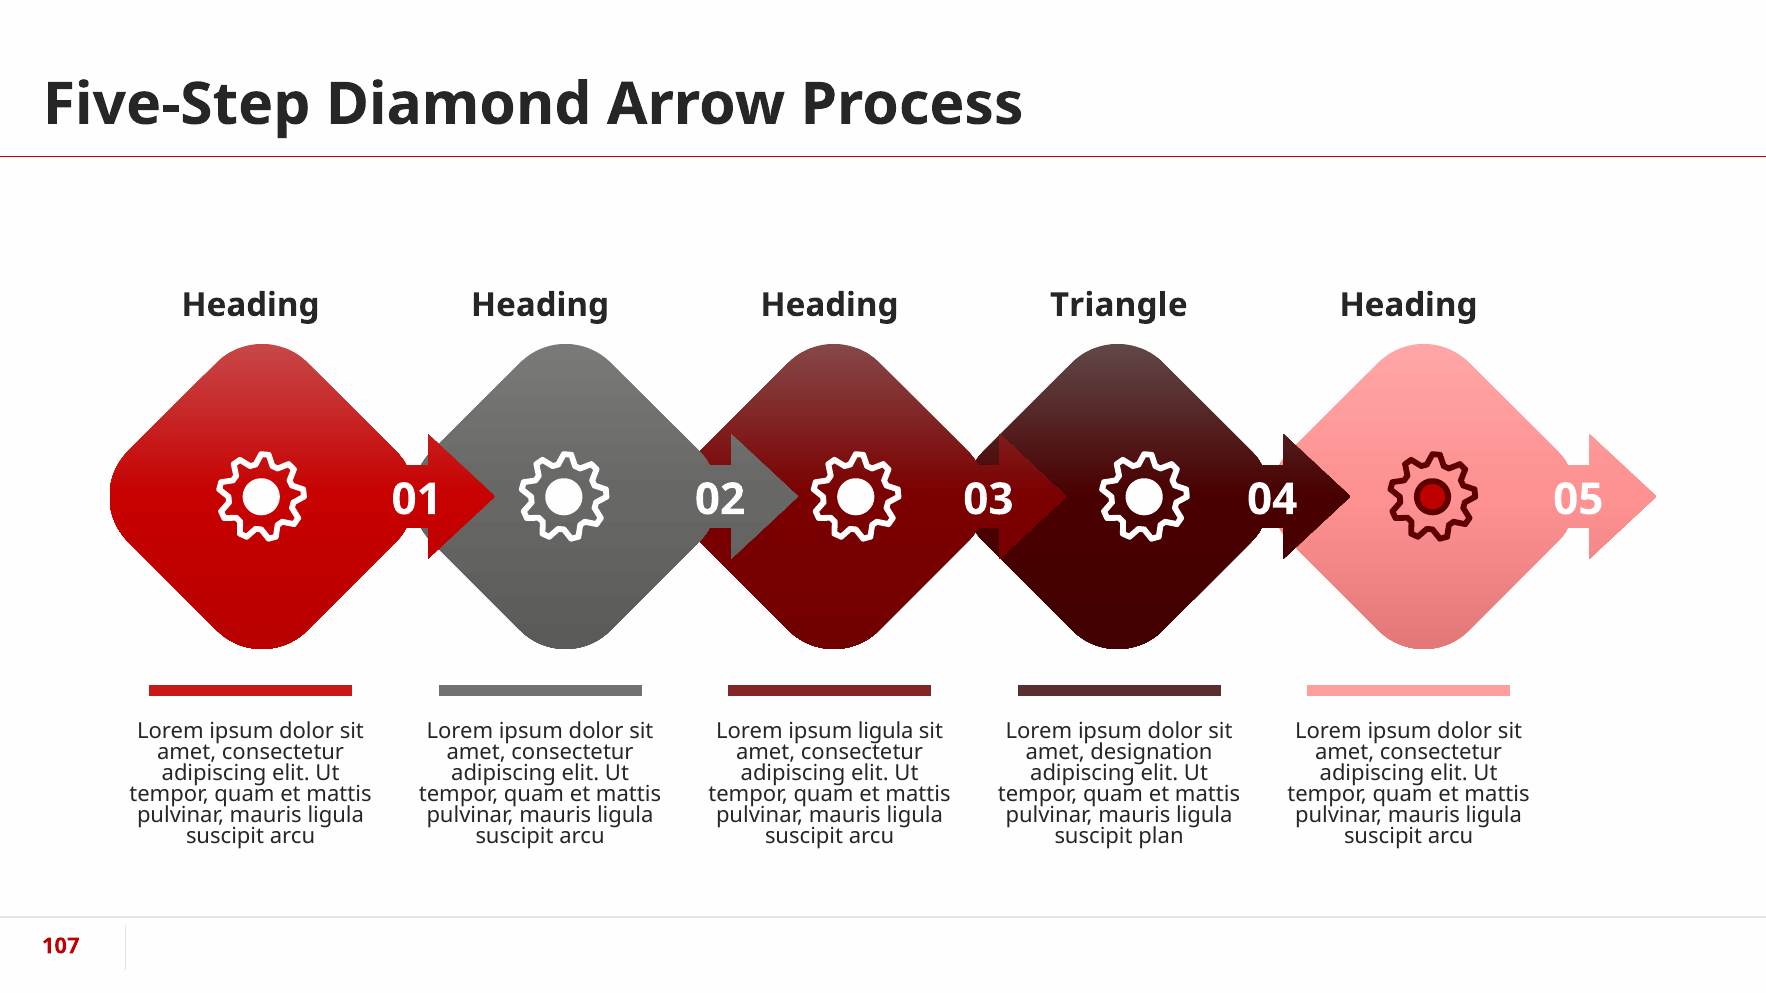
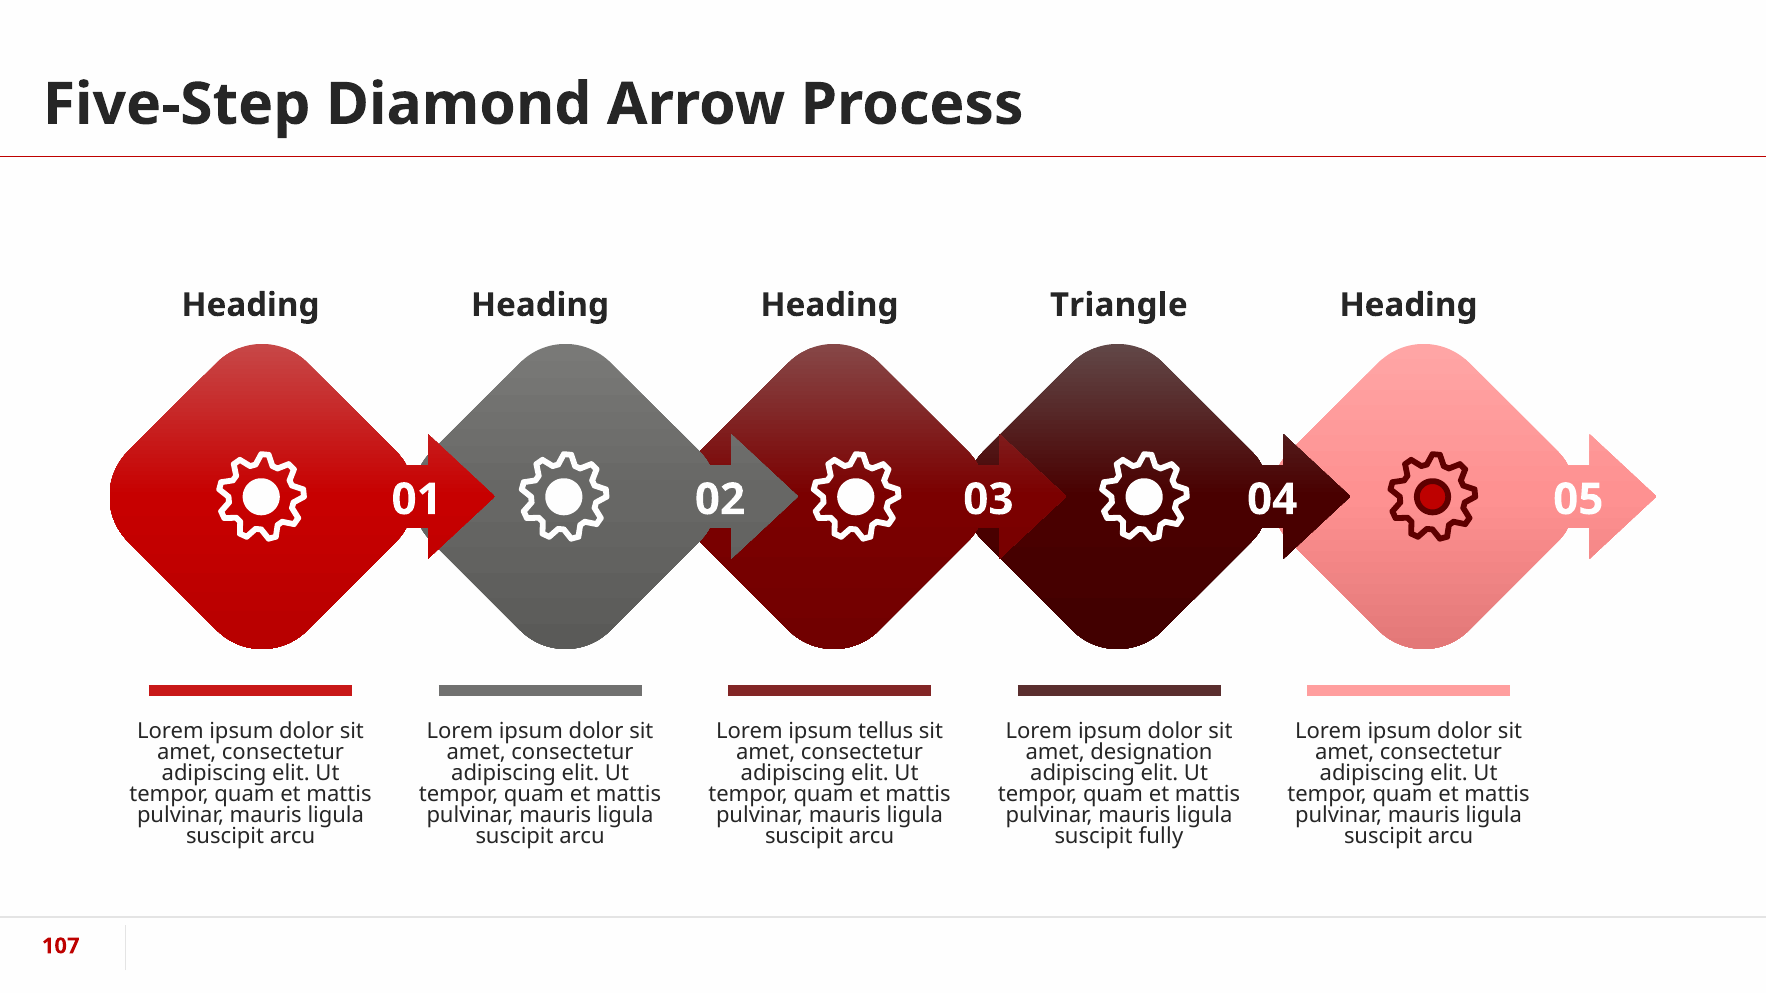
ipsum ligula: ligula -> tellus
plan: plan -> fully
